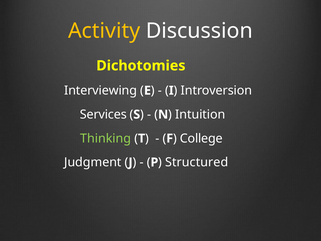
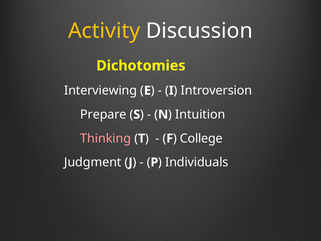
Services: Services -> Prepare
Thinking colour: light green -> pink
Structured: Structured -> Individuals
